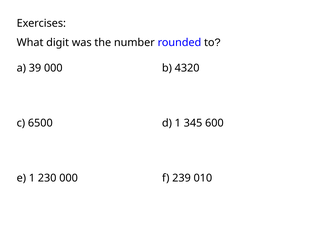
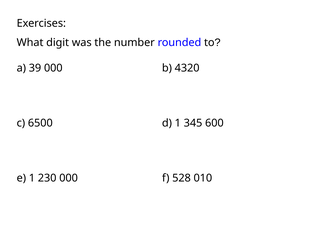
239: 239 -> 528
